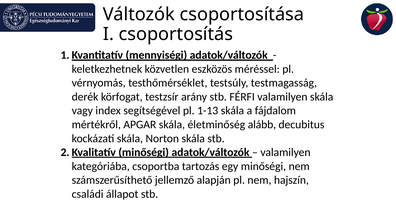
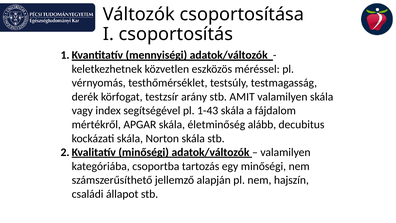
FÉRFI: FÉRFI -> AMIT
1-13: 1-13 -> 1-43
